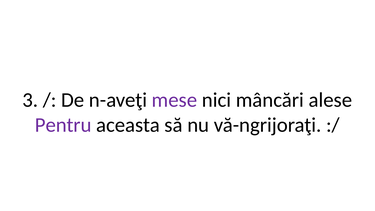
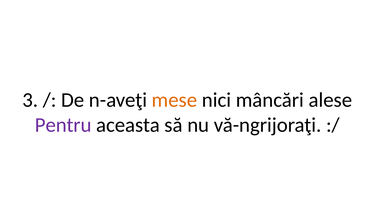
mese colour: purple -> orange
